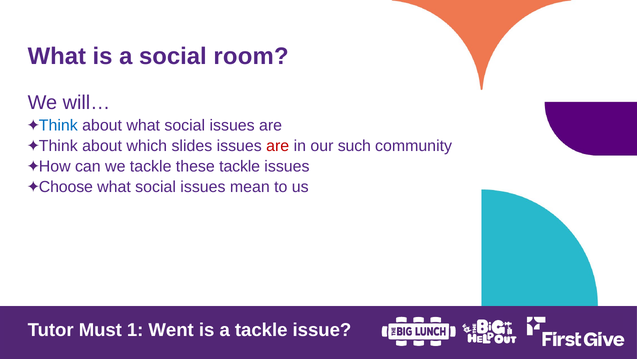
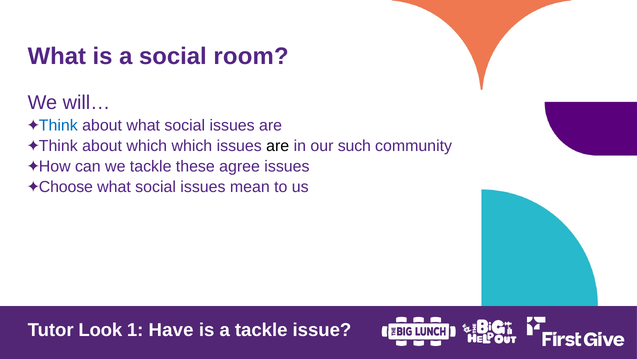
which slides: slides -> which
are at (278, 146) colour: red -> black
these tackle: tackle -> agree
Must: Must -> Look
Went: Went -> Have
